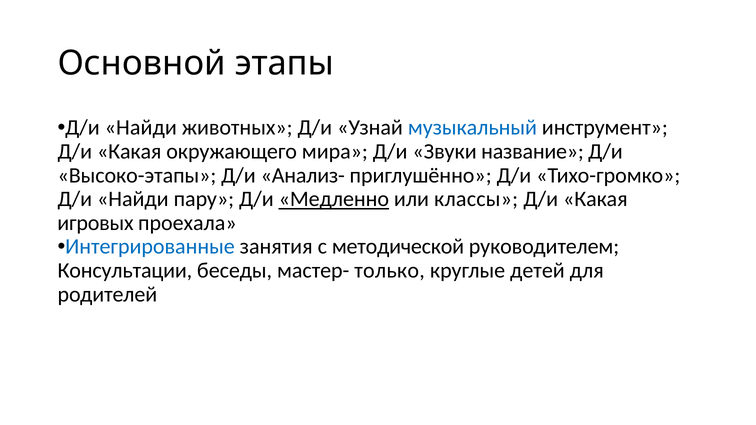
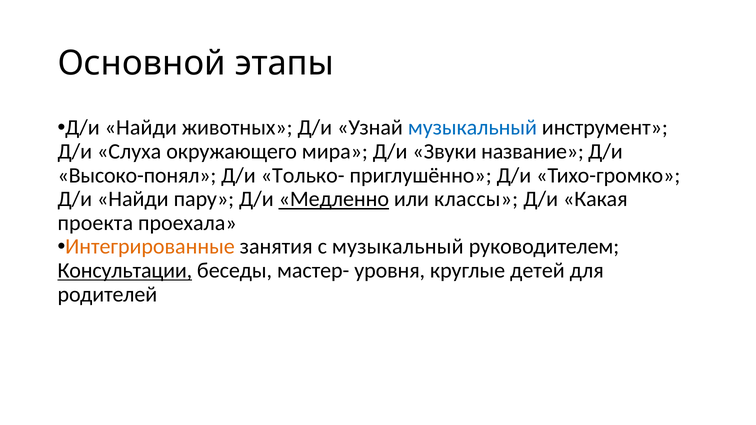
Какая at (129, 152): Какая -> Слуха
Высоко-этапы: Высоко-этапы -> Высоко-понял
Анализ-: Анализ- -> Только-
игровых: игровых -> проекта
Интегрированные colour: blue -> orange
с методической: методической -> музыкальный
Консультации underline: none -> present
только: только -> уровня
